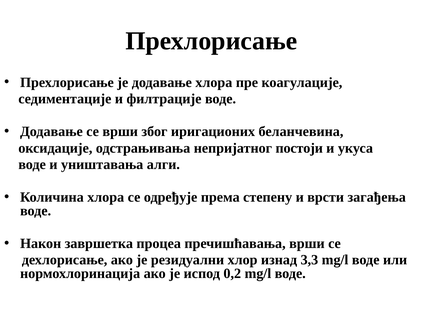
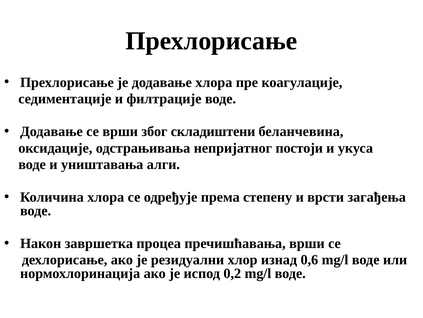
иригационих: иригационих -> складиштени
3,3: 3,3 -> 0,6
